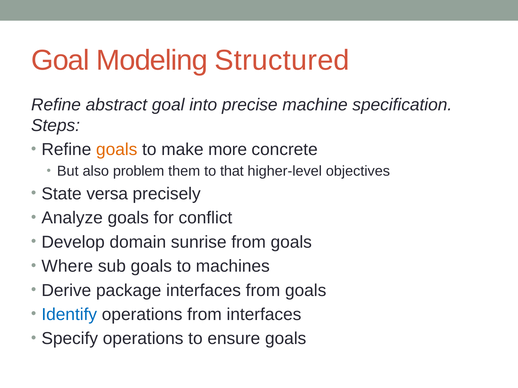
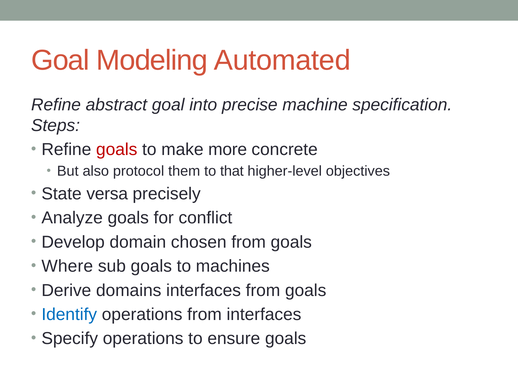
Structured: Structured -> Automated
goals at (117, 150) colour: orange -> red
problem: problem -> protocol
sunrise: sunrise -> chosen
package: package -> domains
